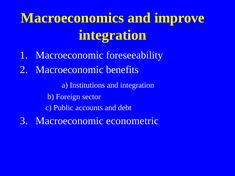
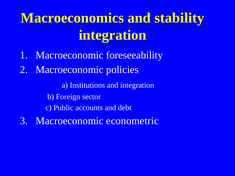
improve: improve -> stability
benefits: benefits -> policies
